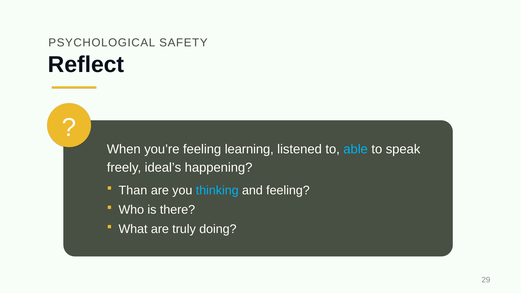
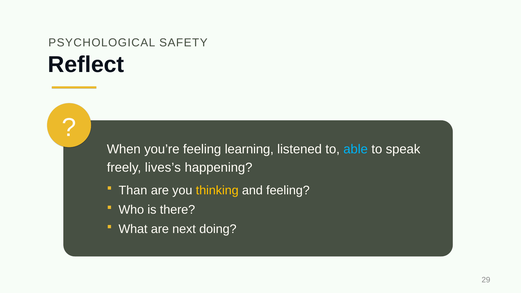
ideal’s: ideal’s -> lives’s
thinking colour: light blue -> yellow
truly: truly -> next
